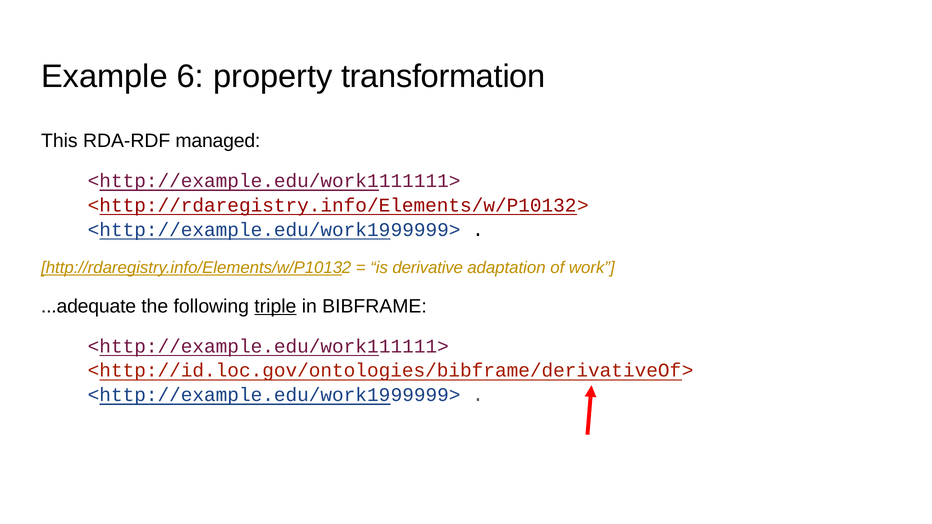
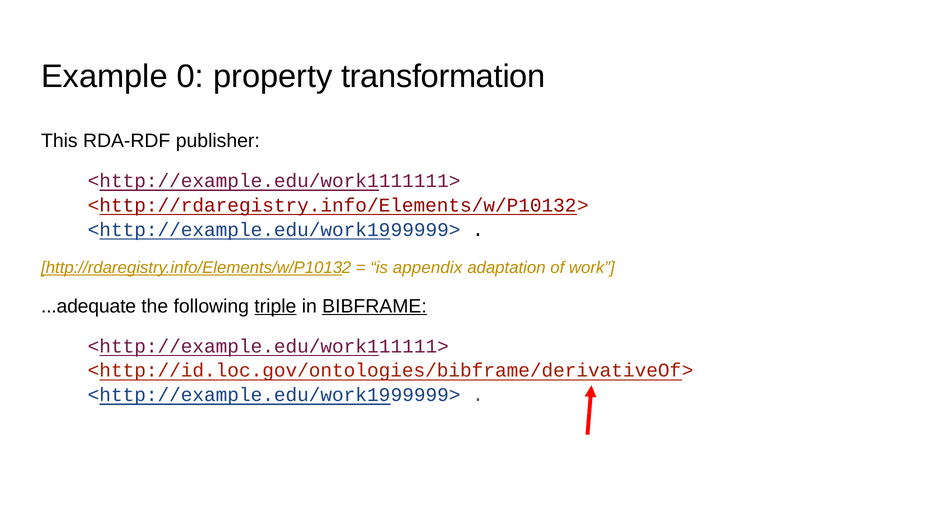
6: 6 -> 0
managed: managed -> publisher
derivative: derivative -> appendix
BIBFRAME underline: none -> present
